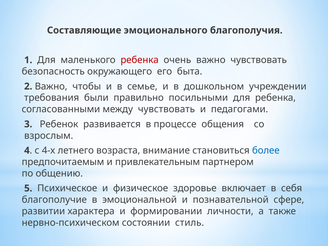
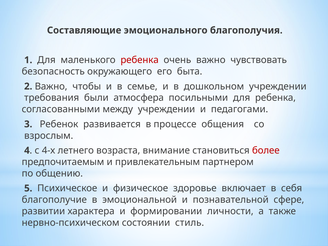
правильно: правильно -> атмосфера
между чувствовать: чувствовать -> учреждении
более colour: blue -> red
